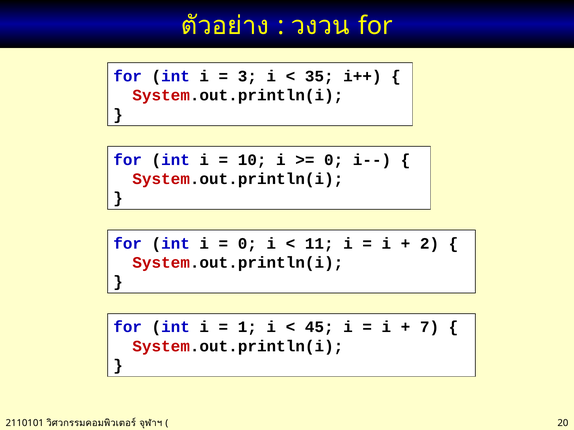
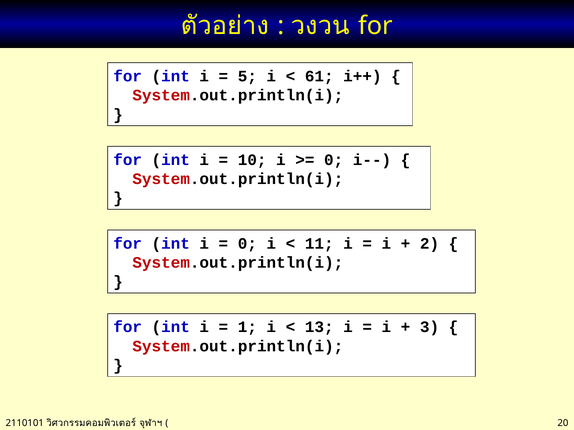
3: 3 -> 5
35: 35 -> 61
45: 45 -> 13
7: 7 -> 3
